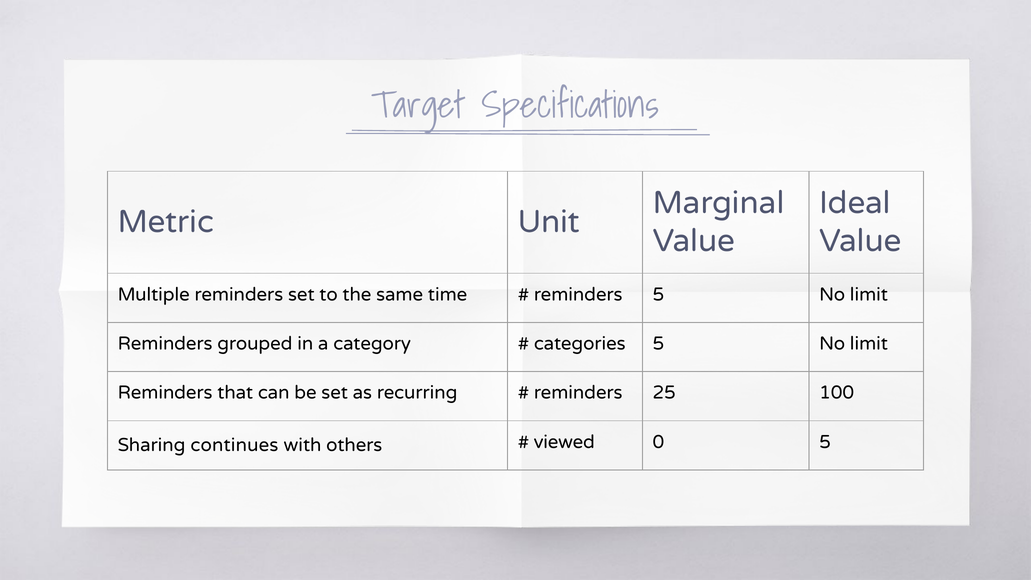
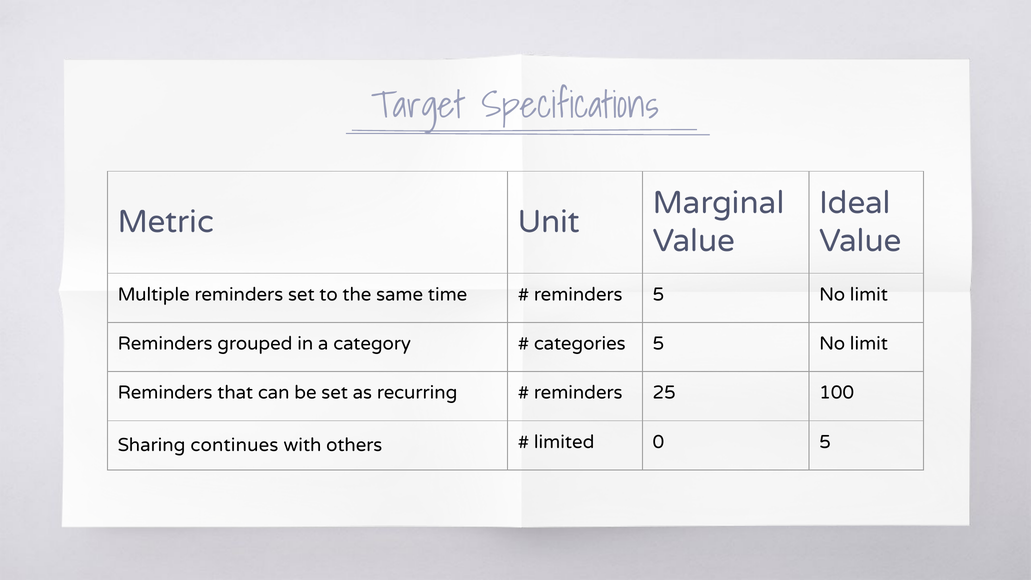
viewed: viewed -> limited
